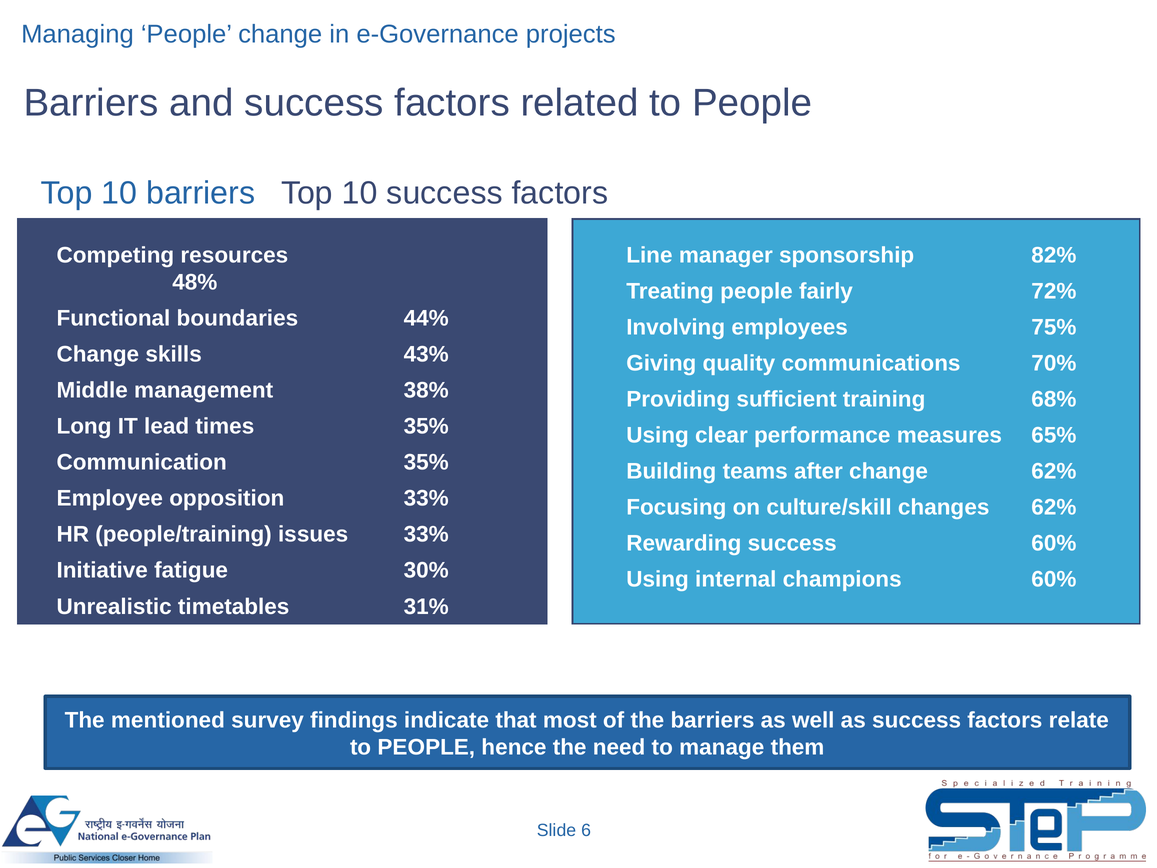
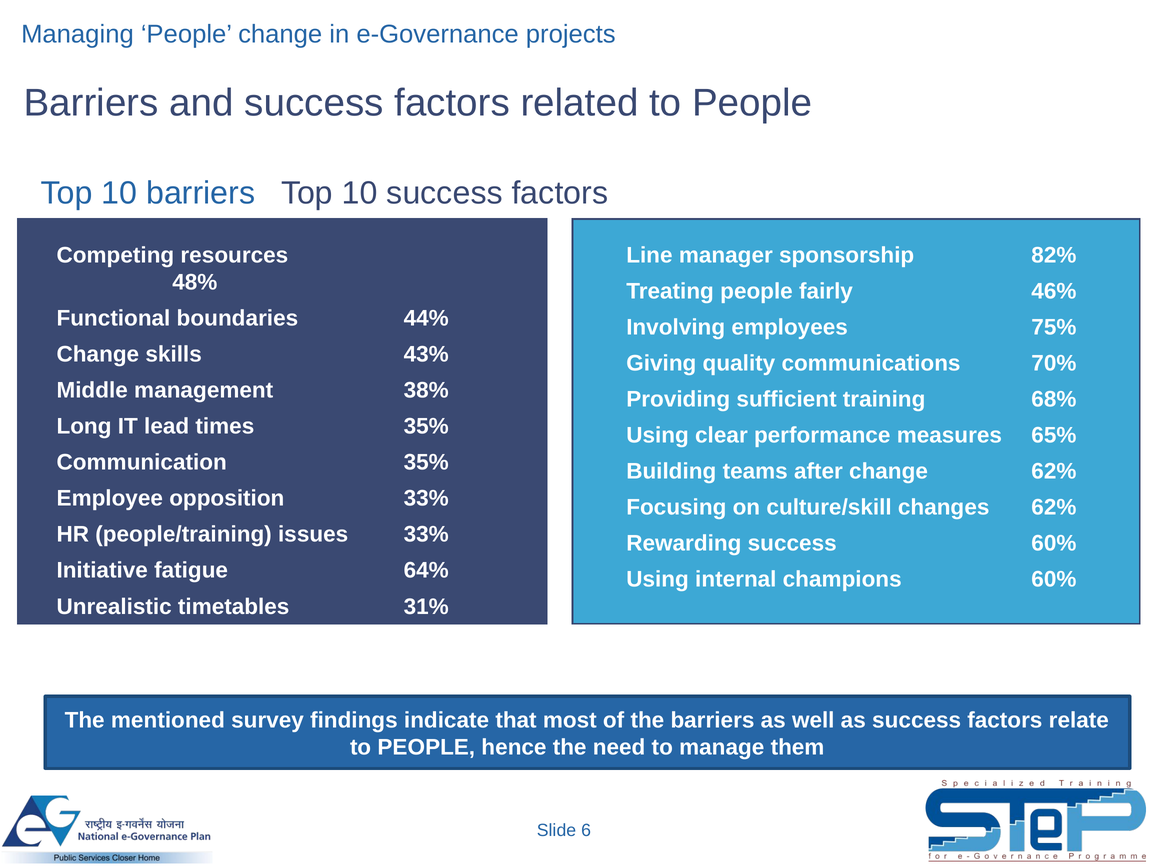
72%: 72% -> 46%
30%: 30% -> 64%
